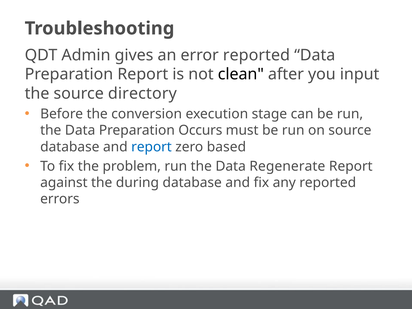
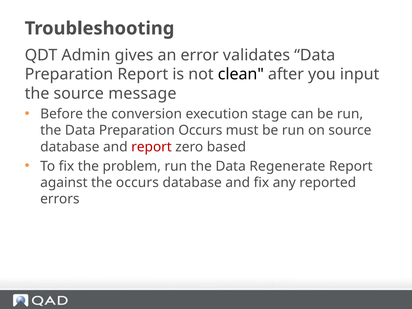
error reported: reported -> validates
directory: directory -> message
report at (151, 147) colour: blue -> red
the during: during -> occurs
